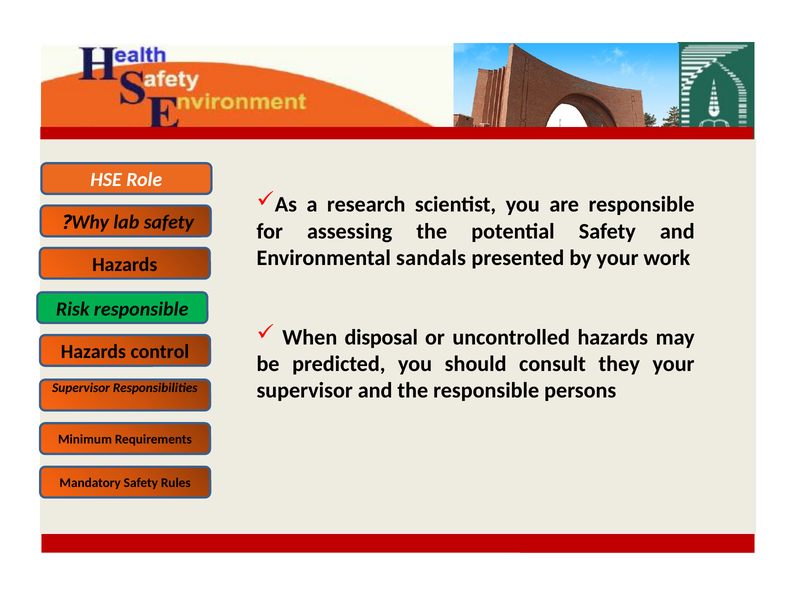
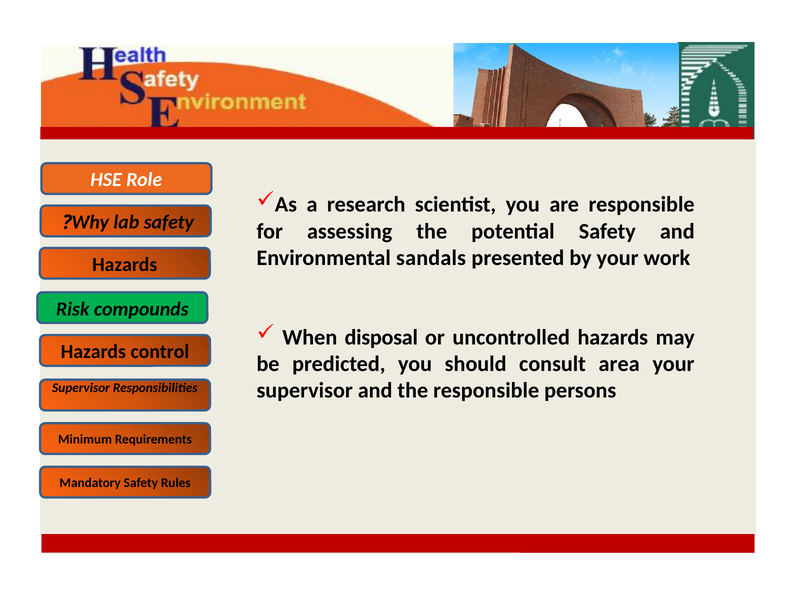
Risk responsible: responsible -> compounds
they: they -> area
